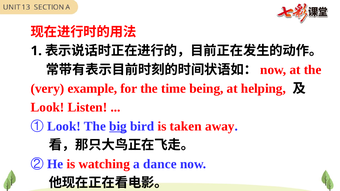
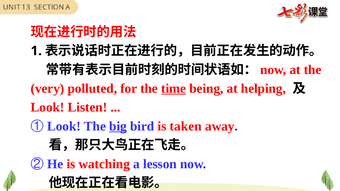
example: example -> polluted
time underline: none -> present
dance: dance -> lesson
